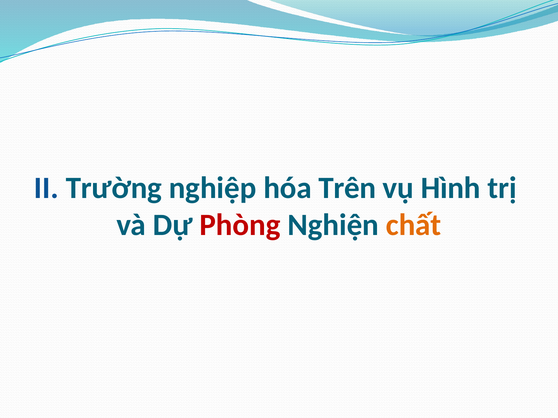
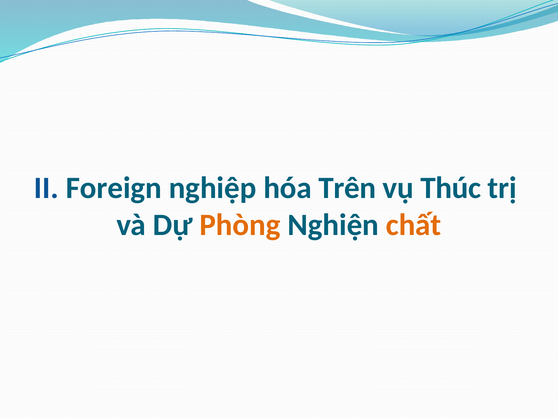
Trường: Trường -> Foreign
Hình: Hình -> Thúc
Phòng colour: red -> orange
